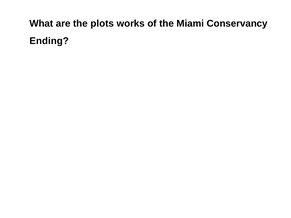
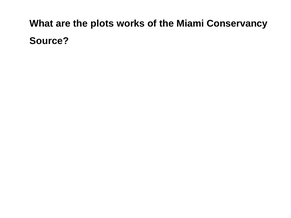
Ending: Ending -> Source
